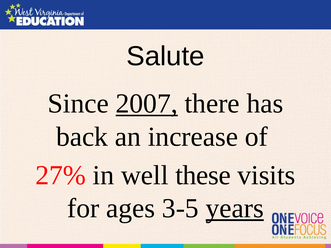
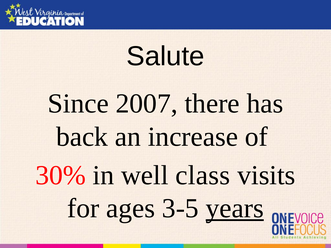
2007 underline: present -> none
27%: 27% -> 30%
these: these -> class
